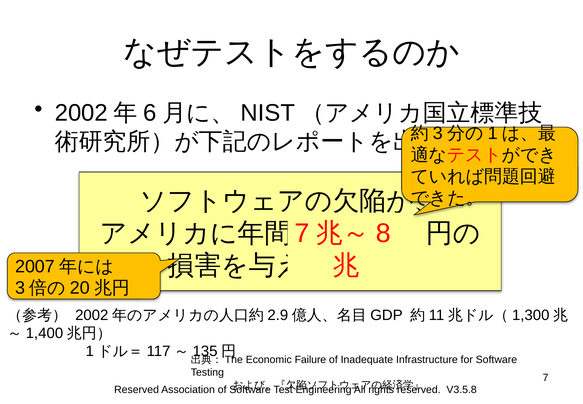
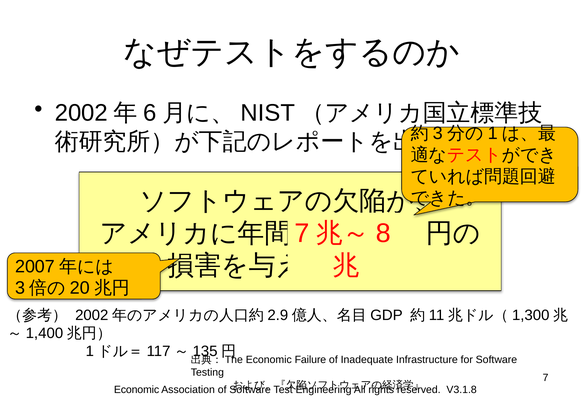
Reserved at (137, 389): Reserved -> Economic
V3.5.8: V3.5.8 -> V3.1.8
